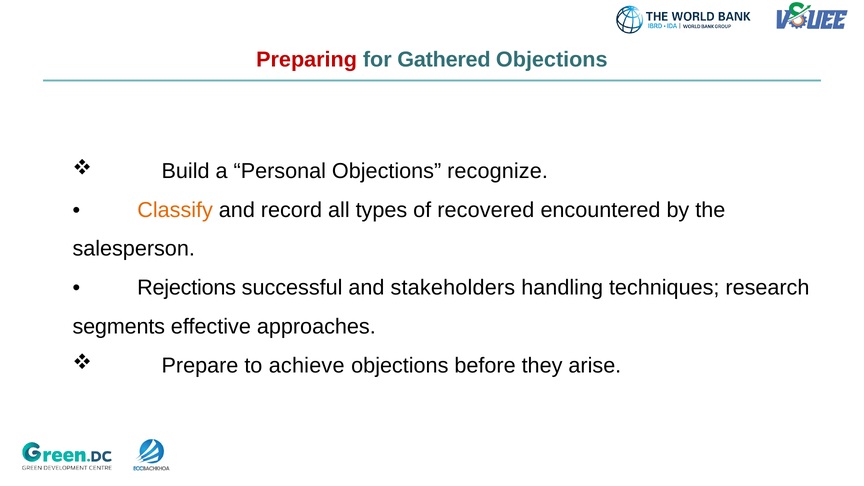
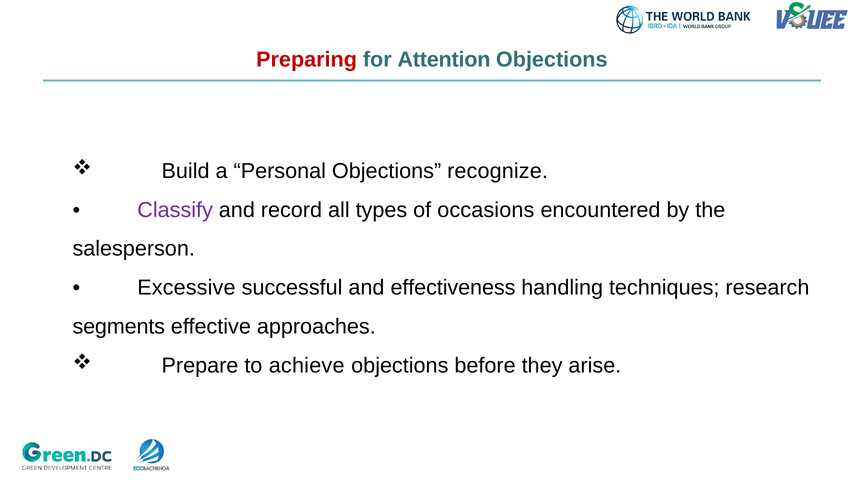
Gathered: Gathered -> Attention
Classify colour: orange -> purple
recovered: recovered -> occasions
Rejections: Rejections -> Excessive
stakeholders: stakeholders -> effectiveness
